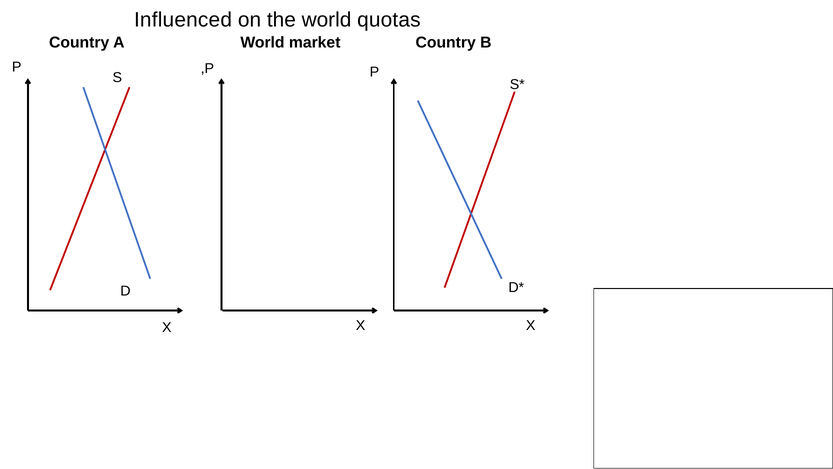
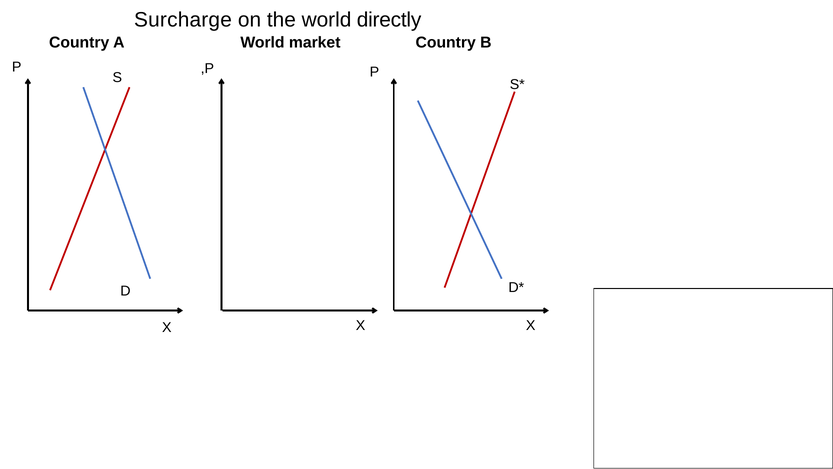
Influenced: Influenced -> Surcharge
quotas: quotas -> directly
